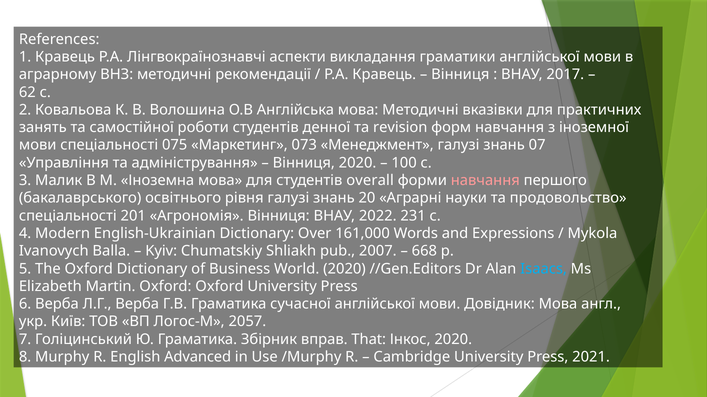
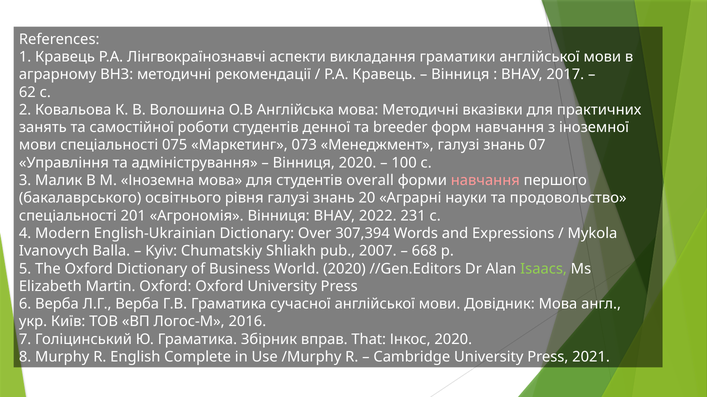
revision: revision -> breeder
161,000: 161,000 -> 307,394
Isaacs colour: light blue -> light green
2057: 2057 -> 2016
Advanced: Advanced -> Complete
